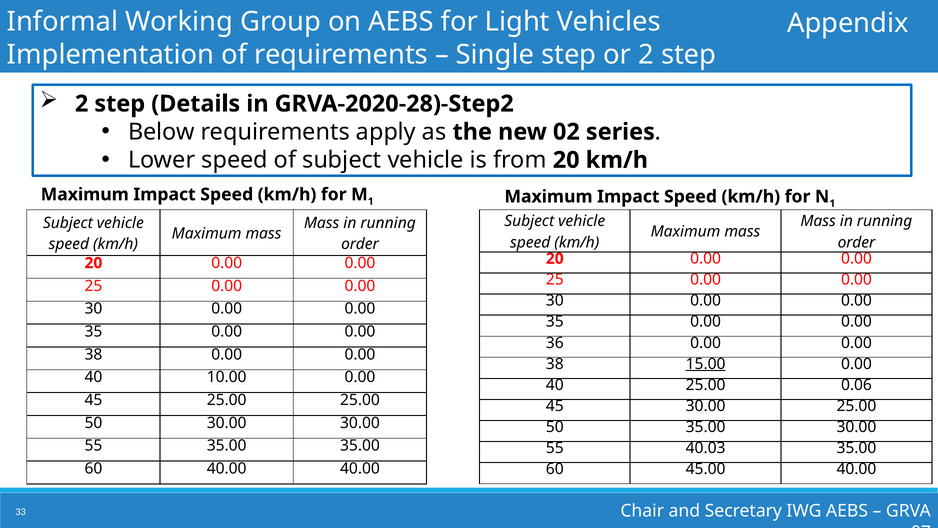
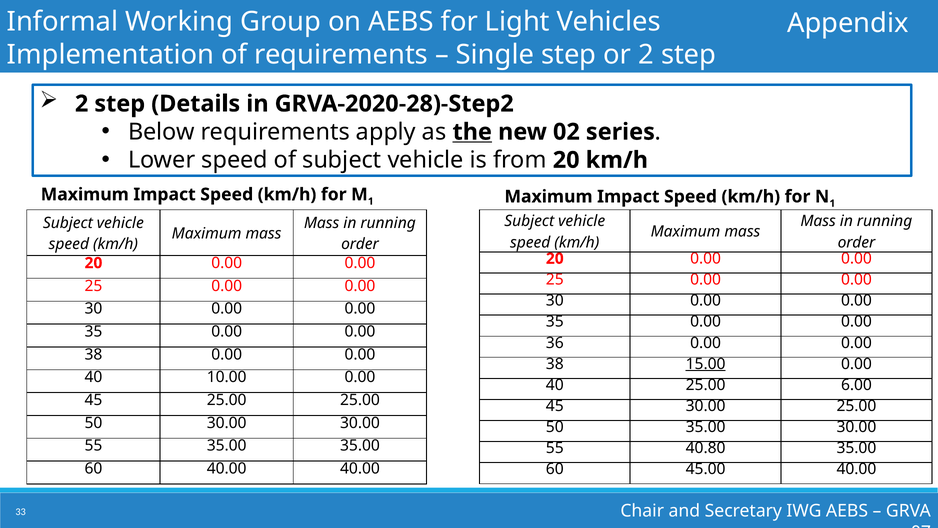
the underline: none -> present
0.06: 0.06 -> 6.00
40.03: 40.03 -> 40.80
